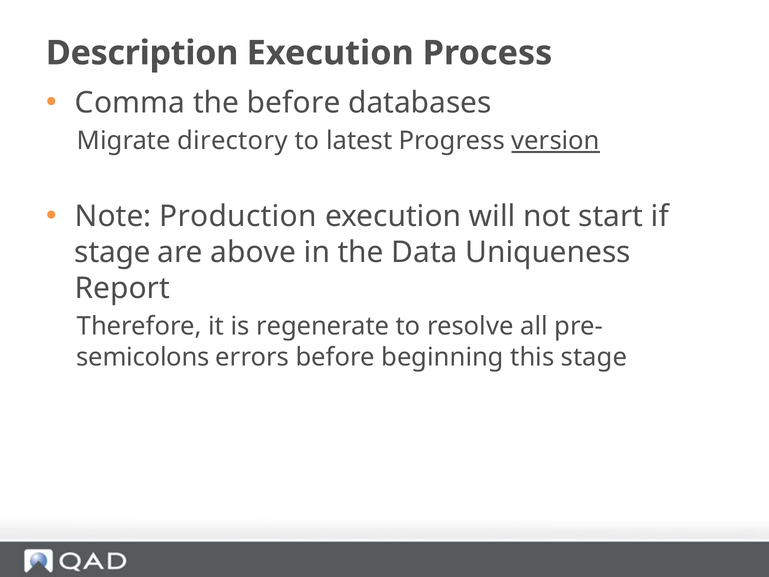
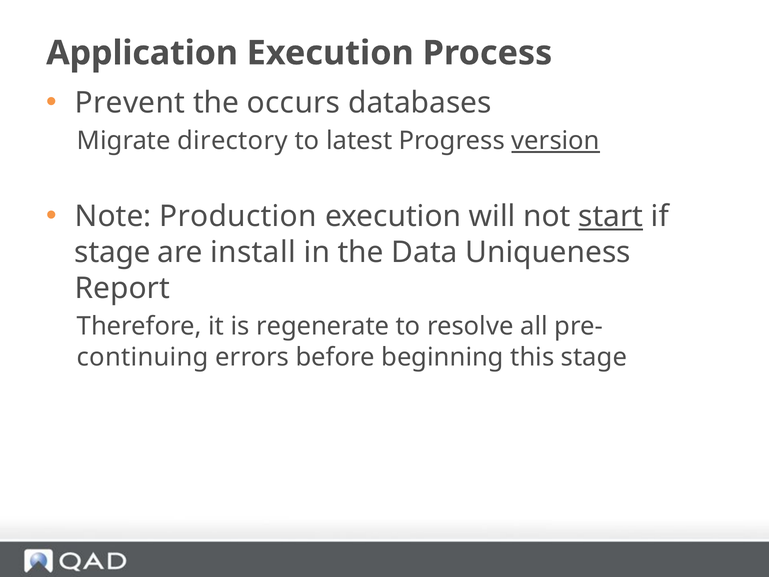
Description: Description -> Application
Comma: Comma -> Prevent
the before: before -> occurs
start underline: none -> present
above: above -> install
semicolons: semicolons -> continuing
